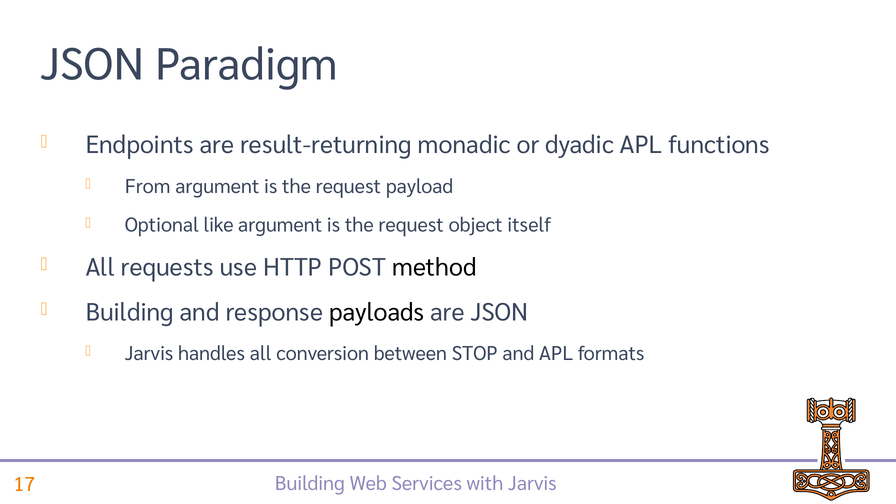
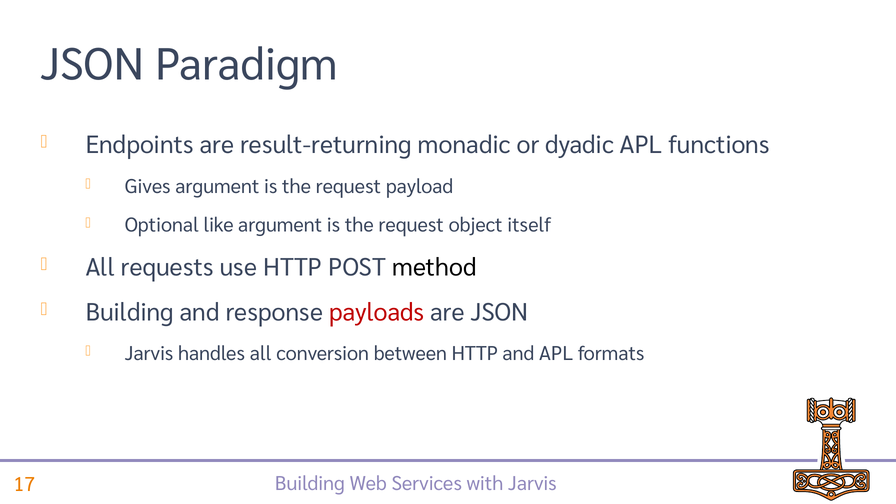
From: From -> Gives
payloads colour: black -> red
between STOP: STOP -> HTTP
